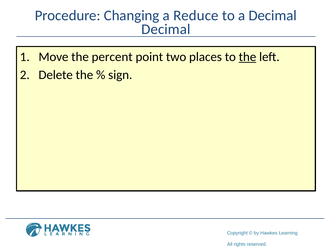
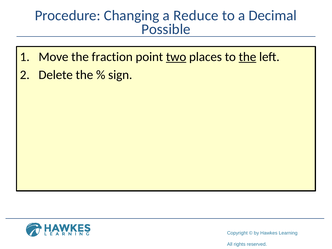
Decimal at (166, 29): Decimal -> Possible
percent: percent -> fraction
two underline: none -> present
